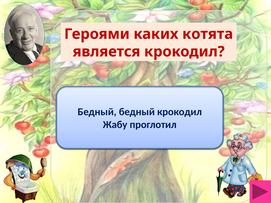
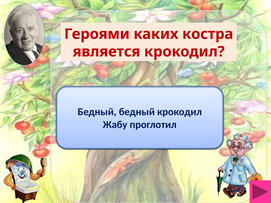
котята: котята -> костра
